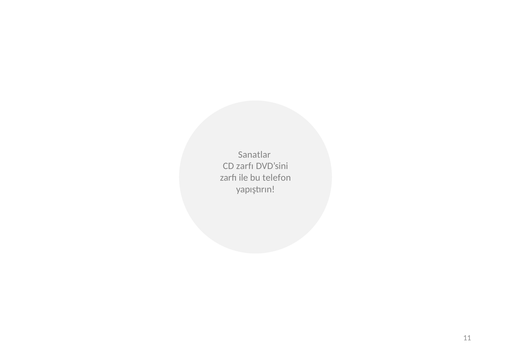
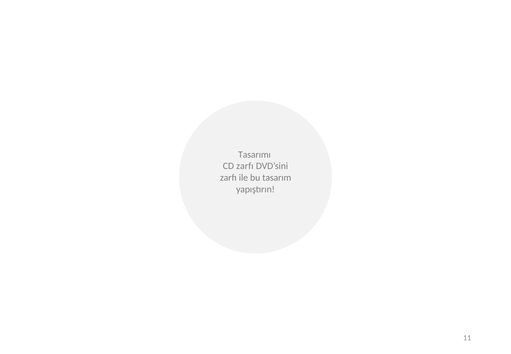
Sanatlar: Sanatlar -> Tasarımı
telefon: telefon -> tasarım
